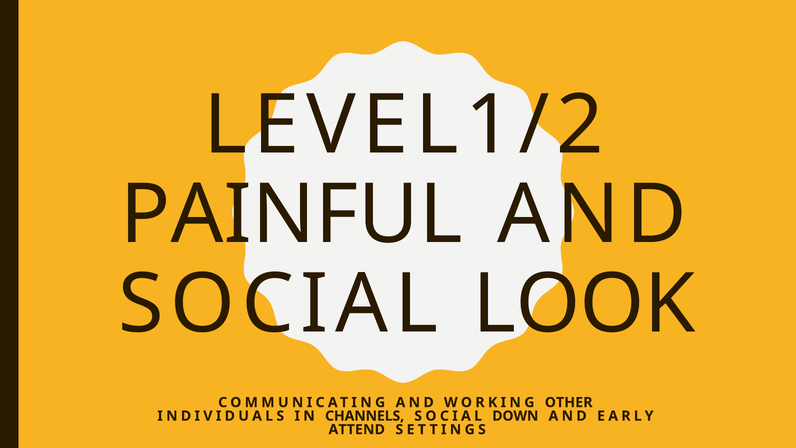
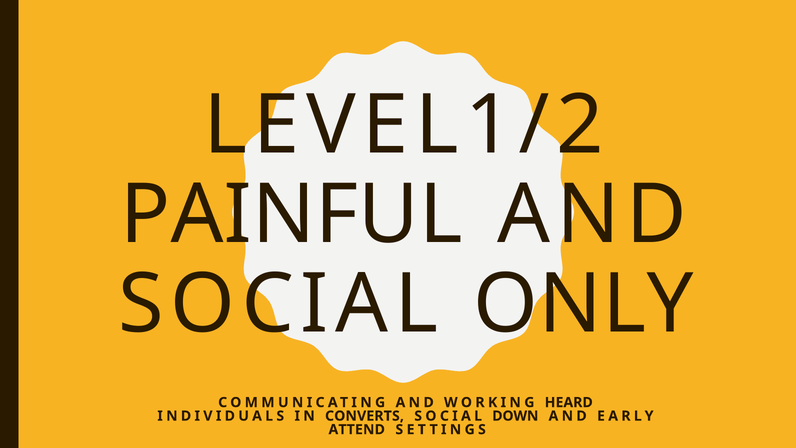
LOOK: LOOK -> ONLY
OTHER: OTHER -> HEARD
CHANNELS: CHANNELS -> CONVERTS
